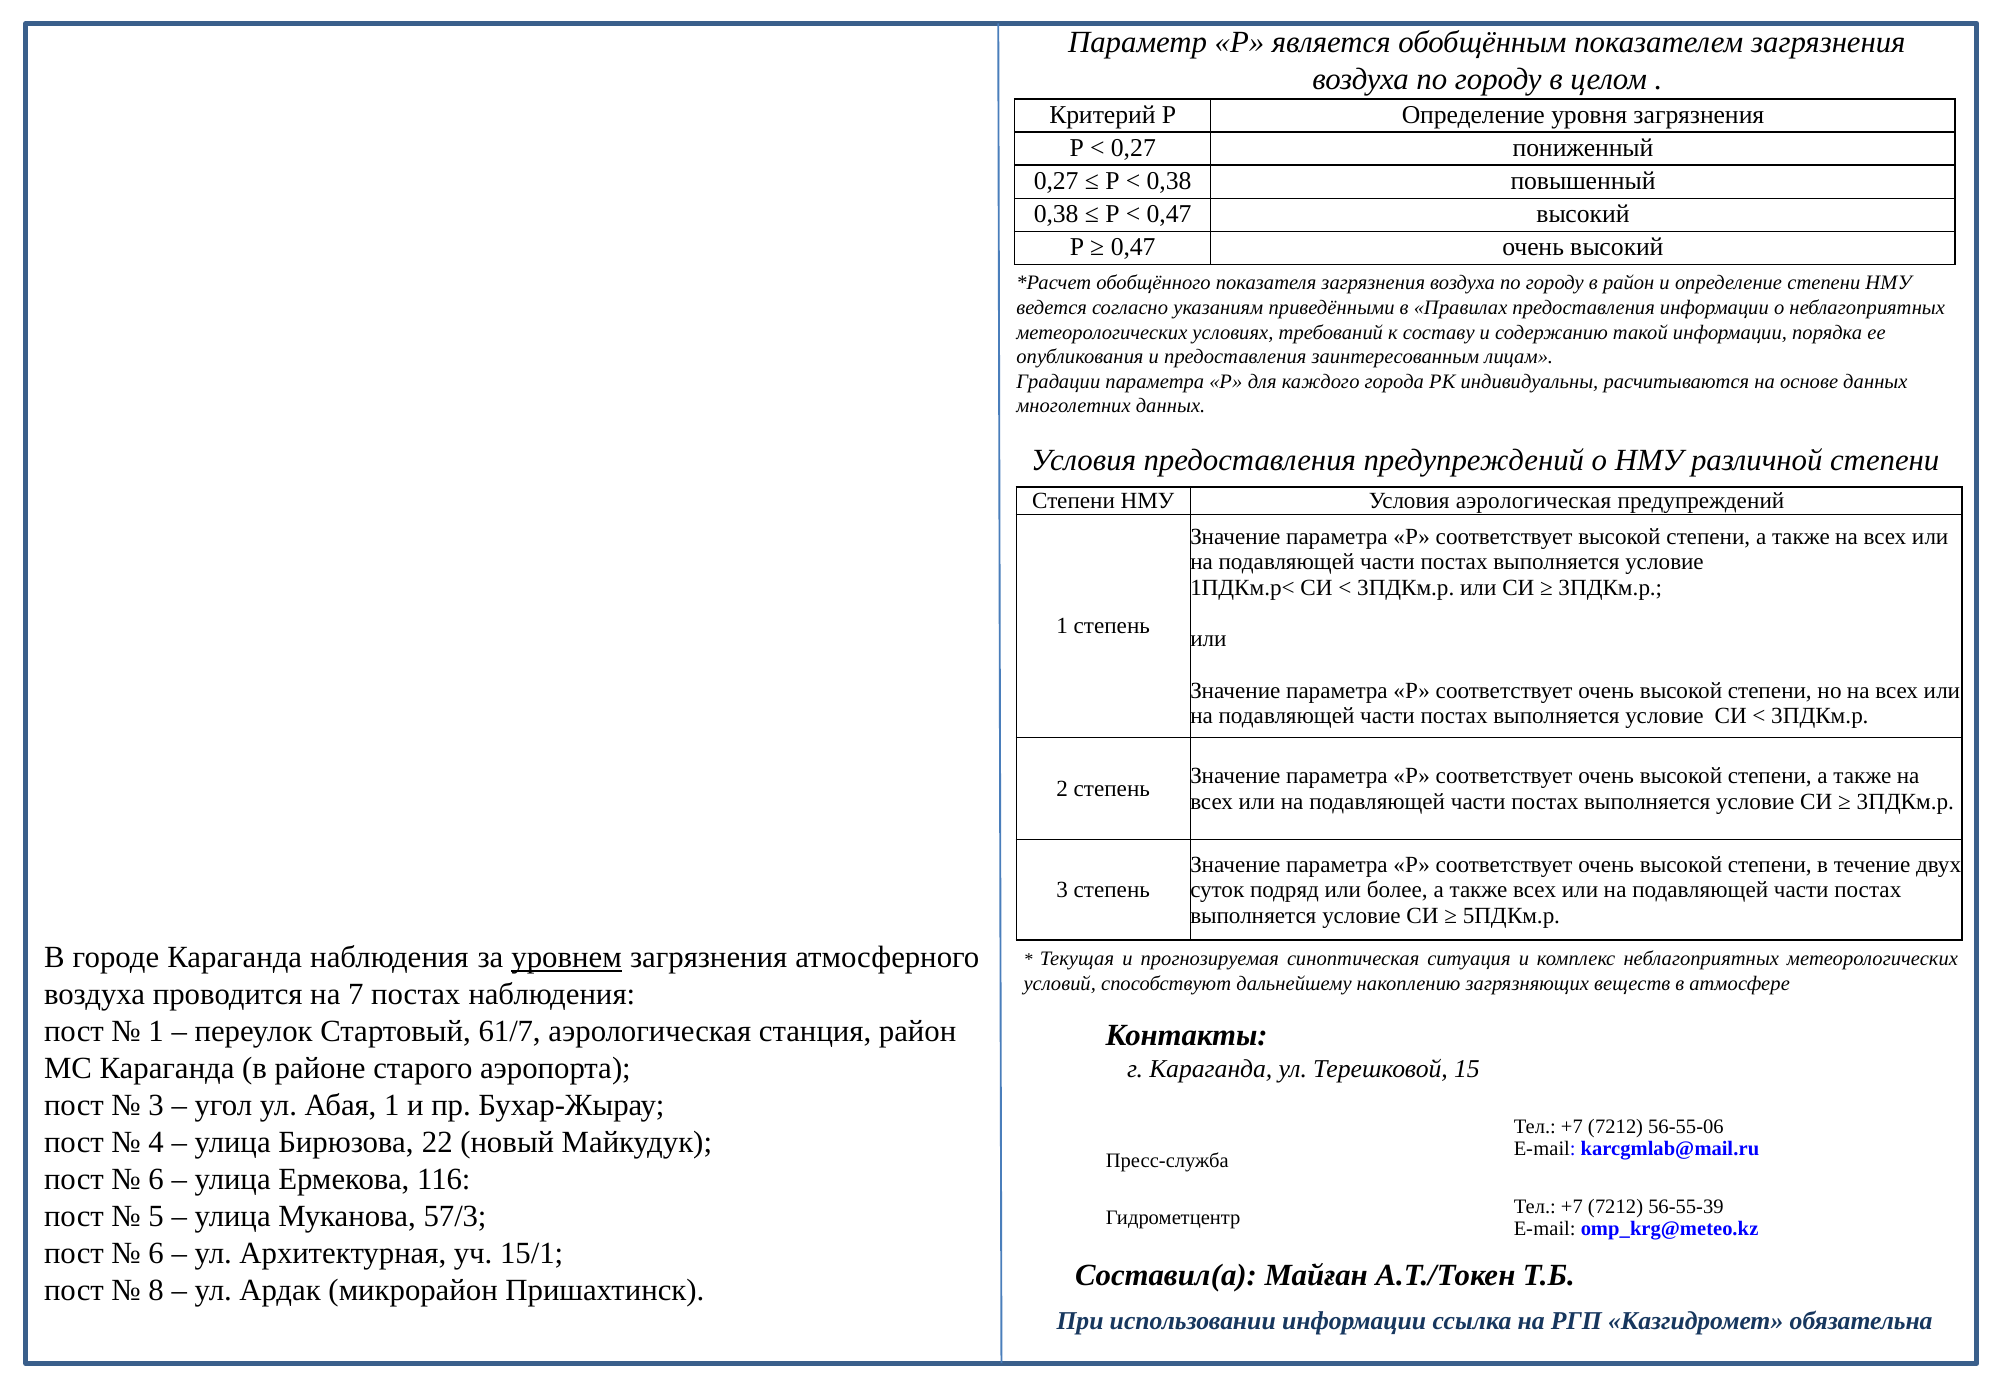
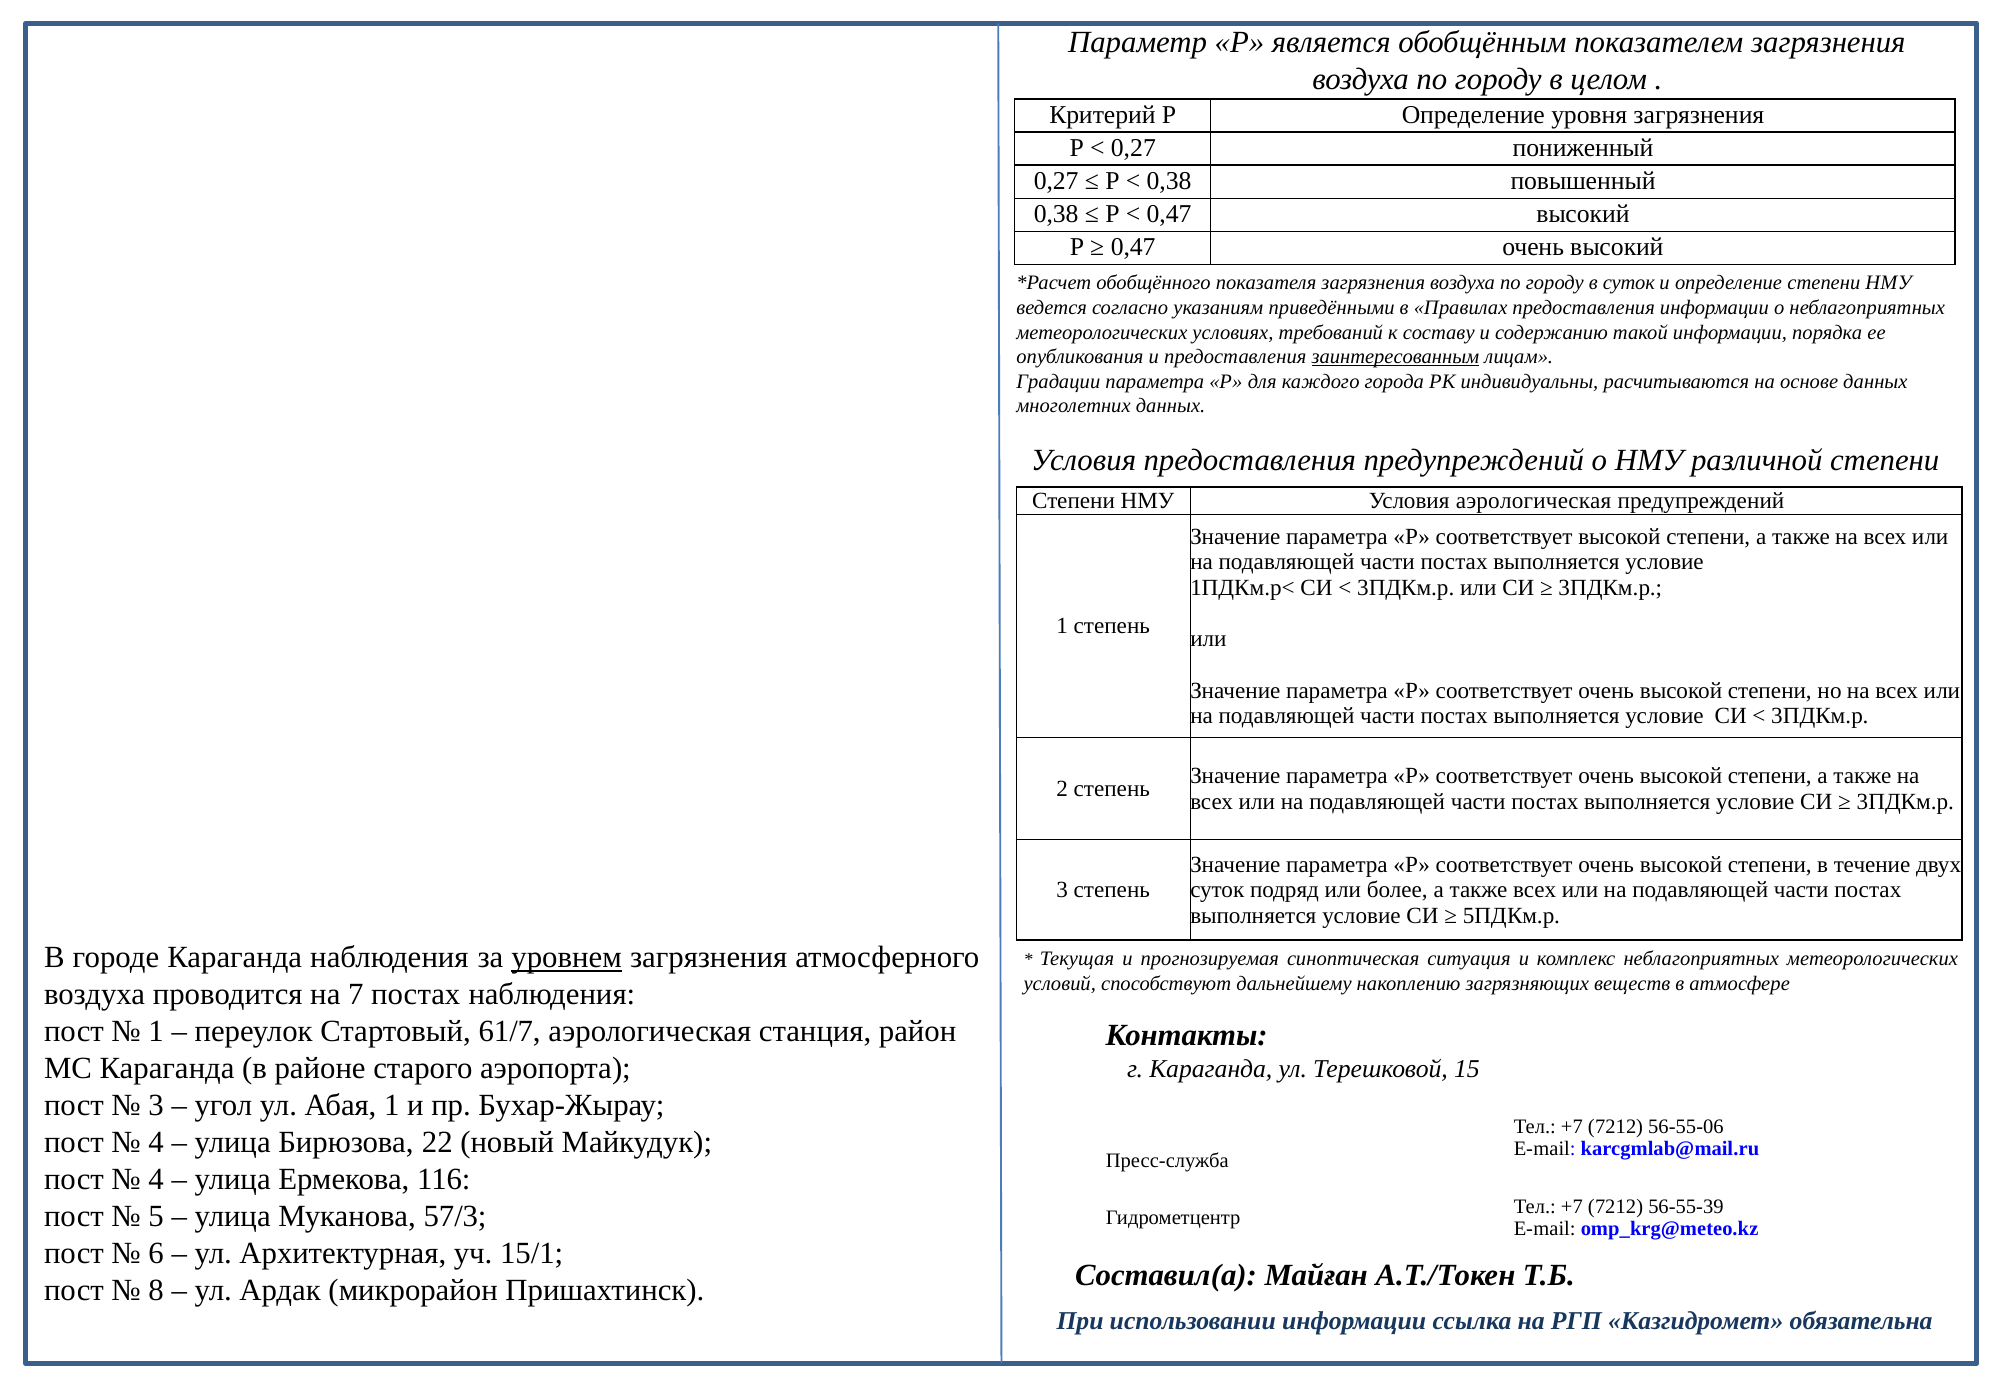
в район: район -> суток
заинтересованным underline: none -> present
6 at (156, 1179): 6 -> 4
